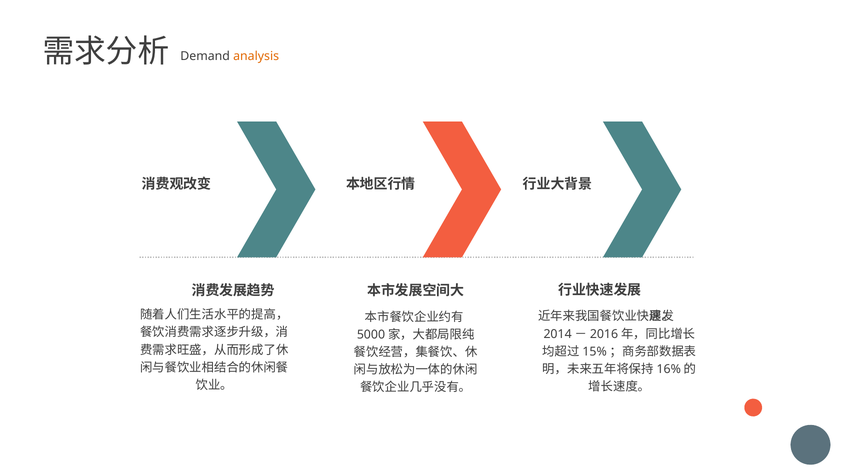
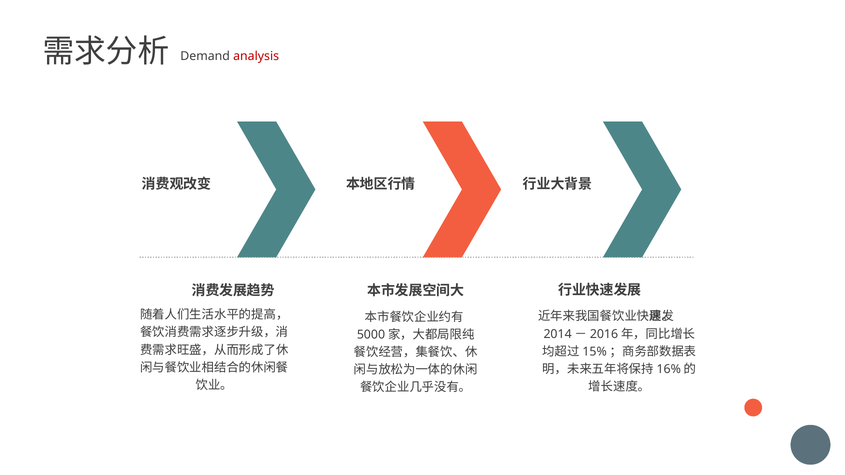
analysis colour: orange -> red
